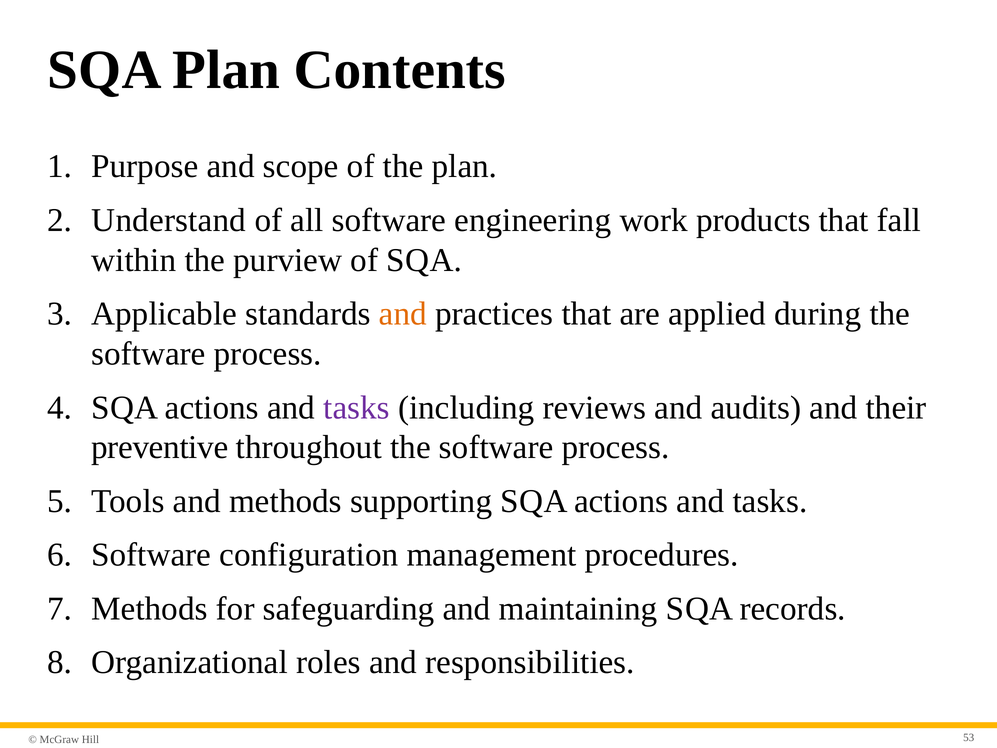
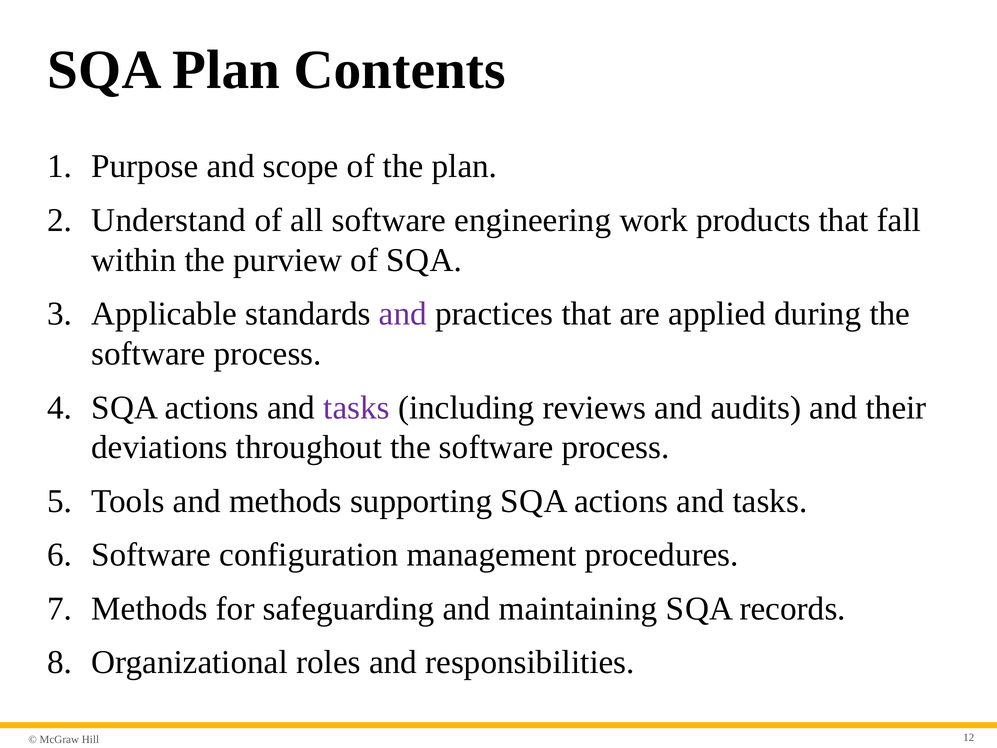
and at (403, 314) colour: orange -> purple
preventive: preventive -> deviations
53: 53 -> 12
